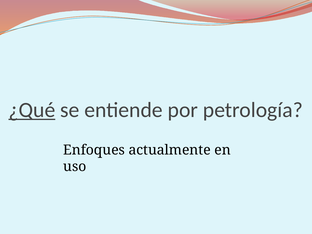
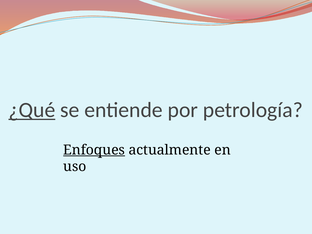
Enfoques underline: none -> present
